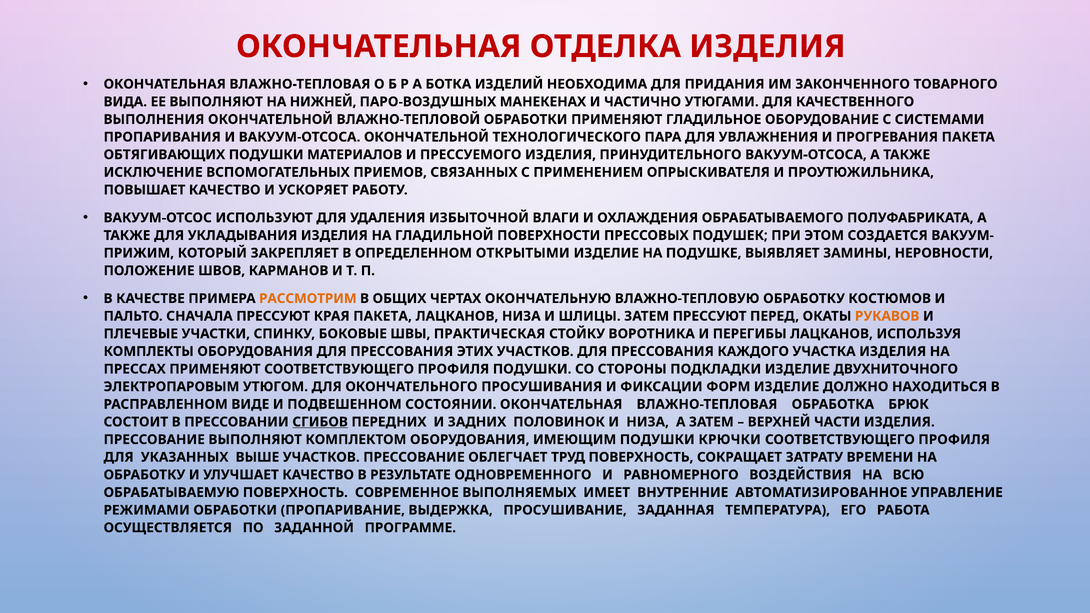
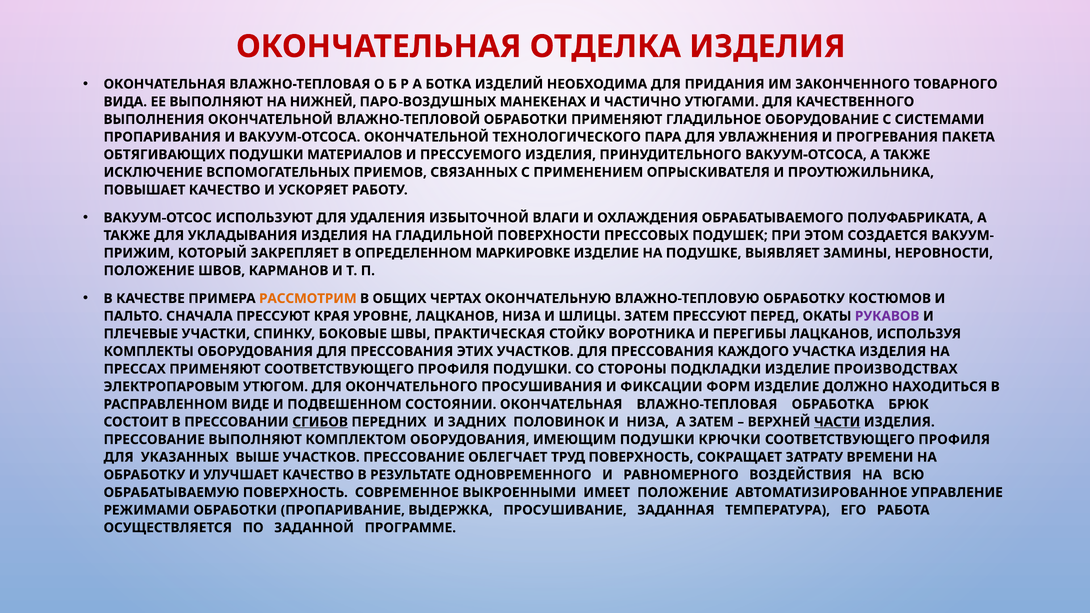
ОТКРЫТЫМИ: ОТКРЫТЫМИ -> МАРКИРОВКЕ
КРАЯ ПАКЕТА: ПАКЕТА -> УРОВНЕ
РУКАВОВ colour: orange -> purple
ДВУХНИТОЧНОГО: ДВУХНИТОЧНОГО -> ПРОИЗВОДСТВАХ
ЧАСТИ underline: none -> present
ВЫПОЛНЯЕМЫХ: ВЫПОЛНЯЕМЫХ -> ВЫКРОЕННЫМИ
ИМЕЕТ ВНУТРЕННИЕ: ВНУТРЕННИЕ -> ПОЛОЖЕНИЕ
